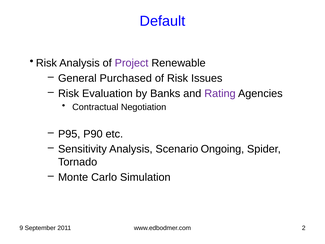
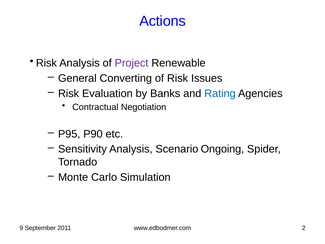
Default: Default -> Actions
Purchased: Purchased -> Converting
Rating colour: purple -> blue
